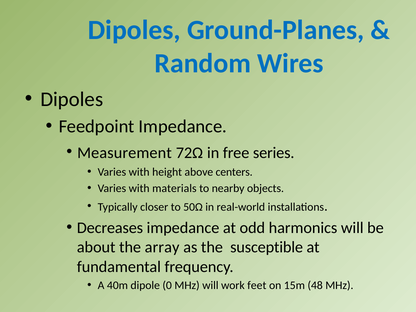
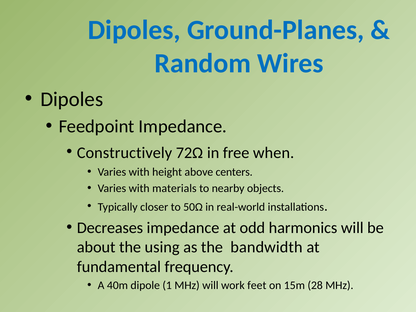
Measurement: Measurement -> Constructively
series: series -> when
array: array -> using
susceptible: susceptible -> bandwidth
0: 0 -> 1
48: 48 -> 28
